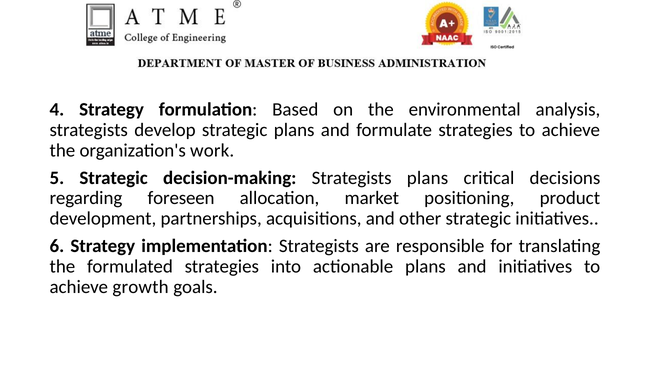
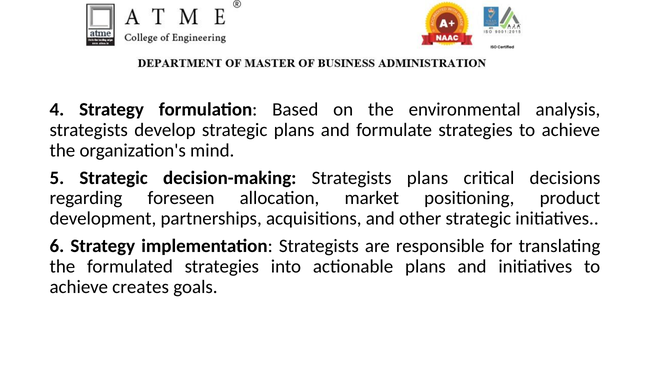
work: work -> mind
growth: growth -> creates
